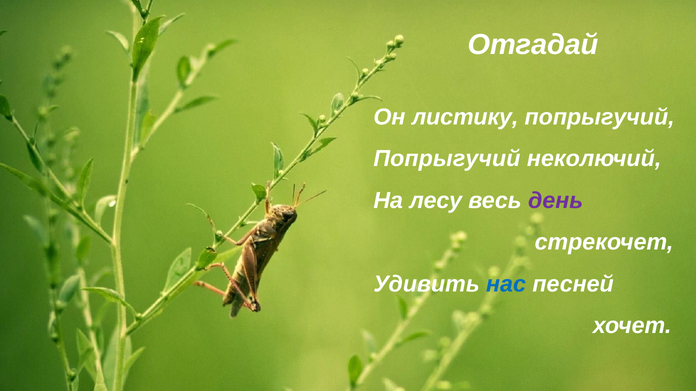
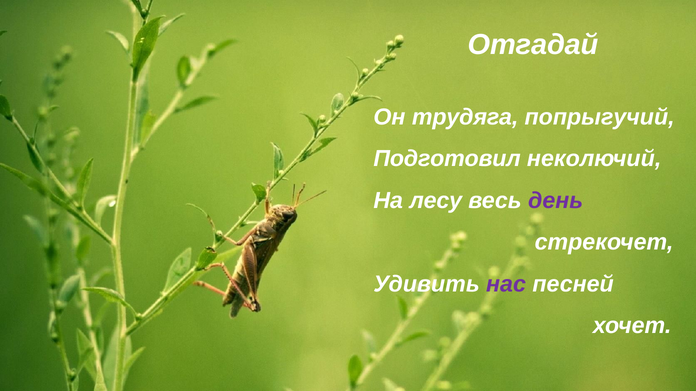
листику: листику -> трудяга
Попрыгучий at (447, 159): Попрыгучий -> Подготовил
нас colour: blue -> purple
